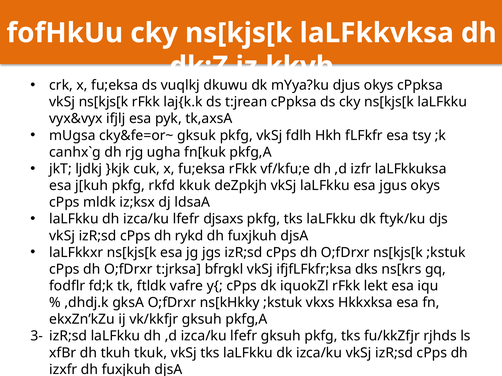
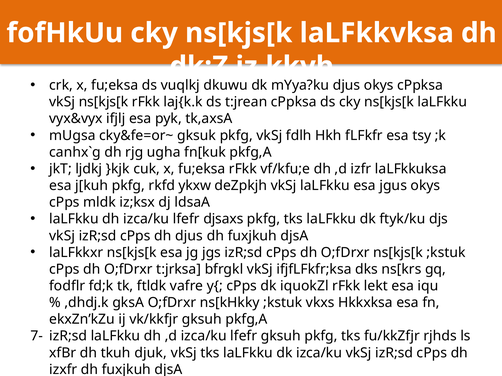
kkuk: kkuk -> ykxw
dh rykd: rykd -> djus
3- at (37, 336): 3- -> 7-
tkuk: tkuk -> djuk
